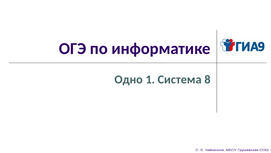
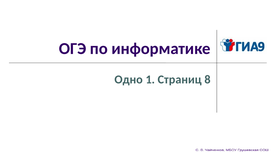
Система: Система -> Страниц
